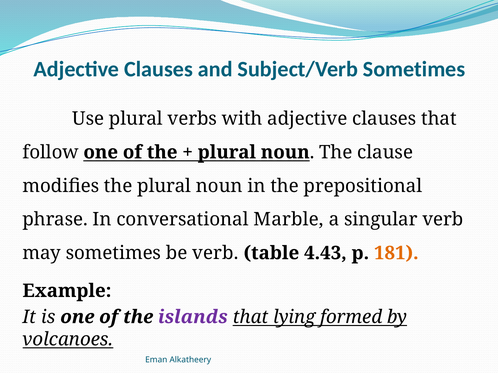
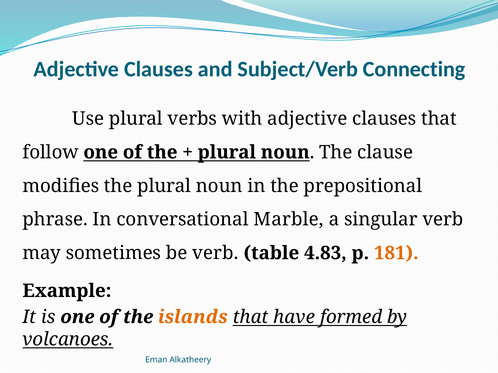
Subject/Verb Sometimes: Sometimes -> Connecting
4.43: 4.43 -> 4.83
islands colour: purple -> orange
lying: lying -> have
